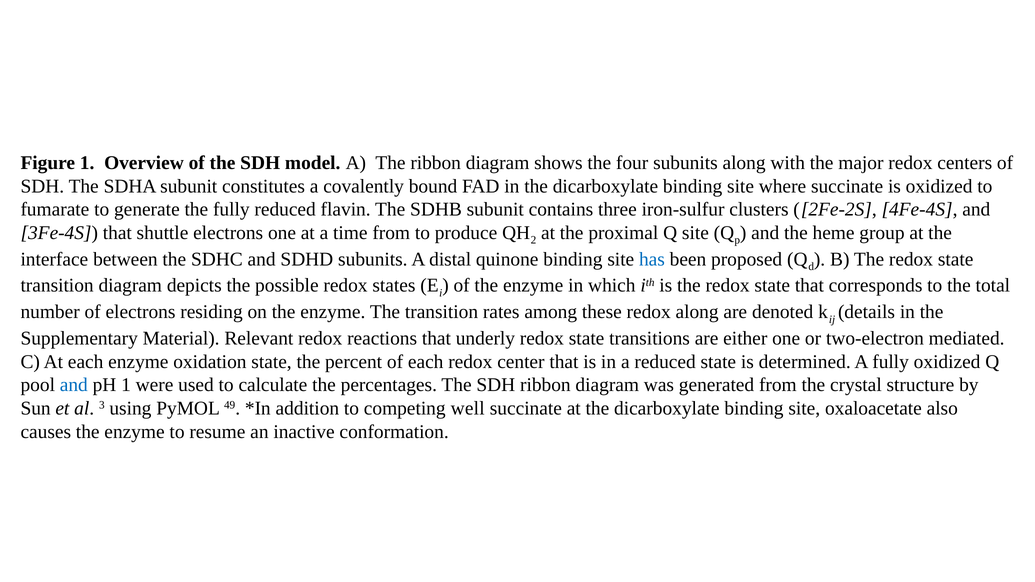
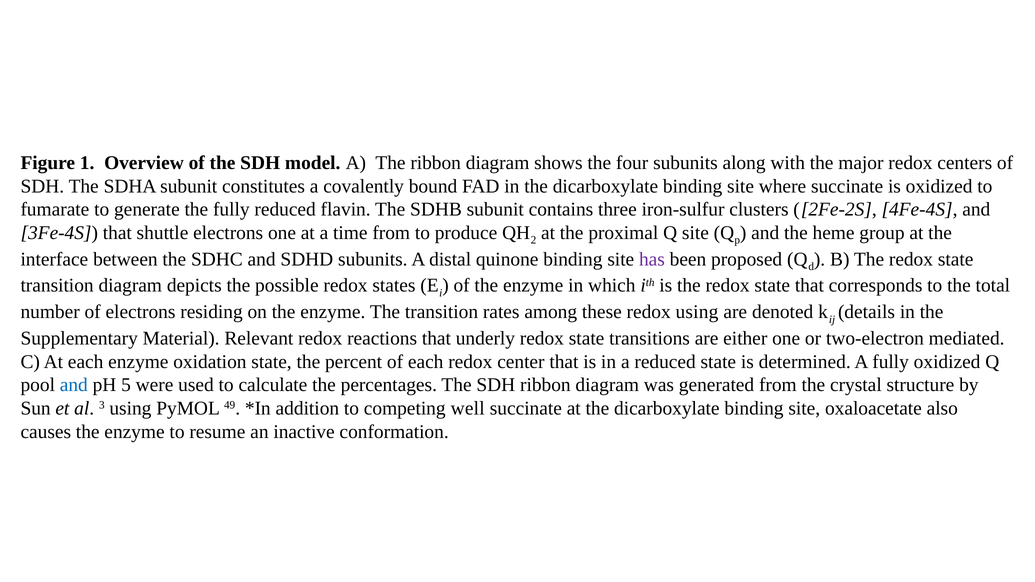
has colour: blue -> purple
redox along: along -> using
pH 1: 1 -> 5
